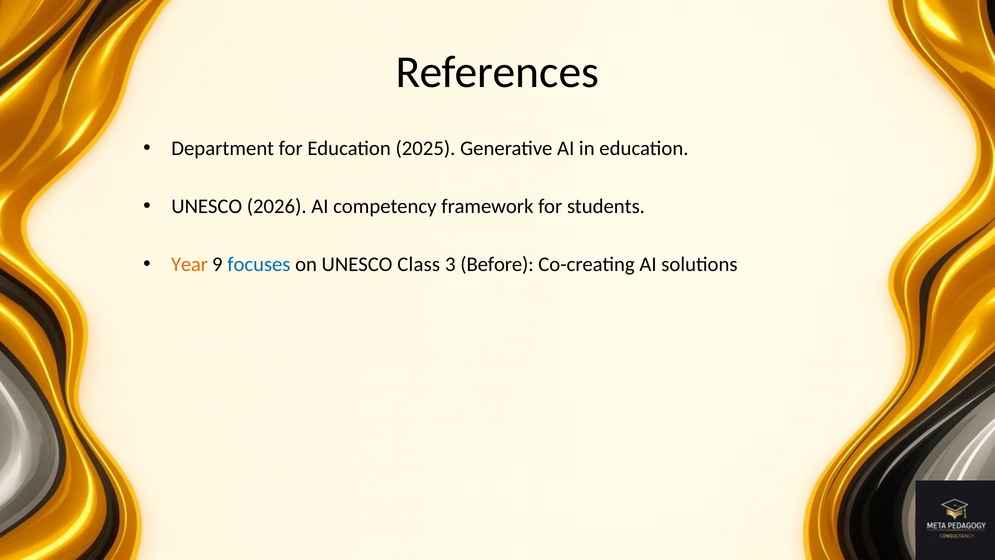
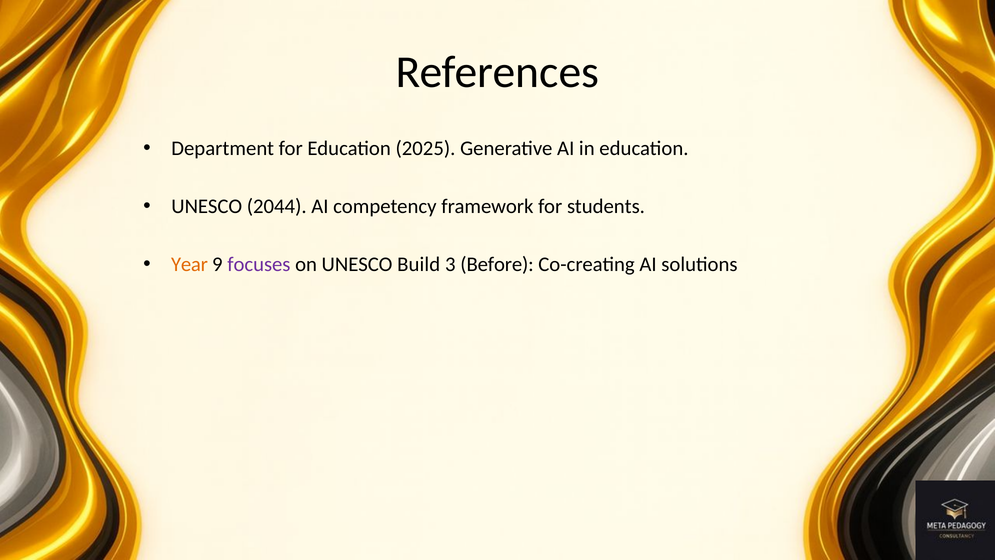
2026: 2026 -> 2044
focuses colour: blue -> purple
Class: Class -> Build
